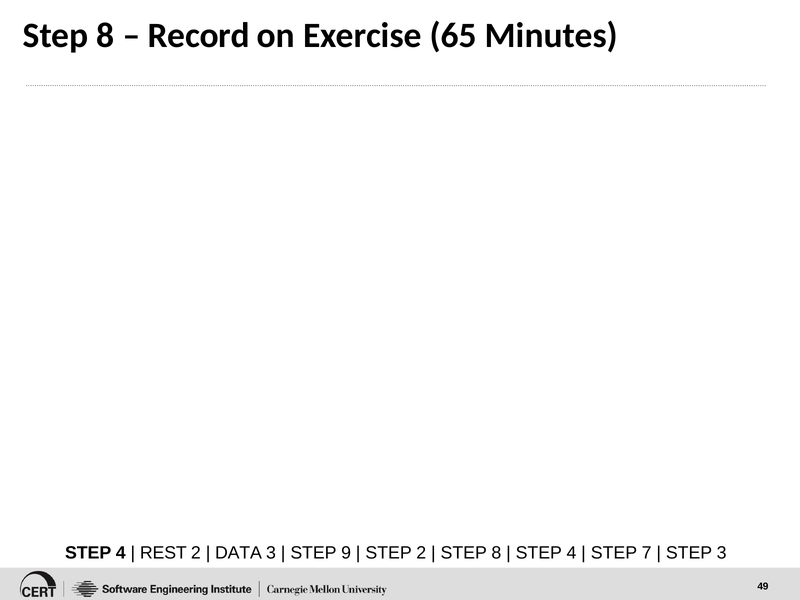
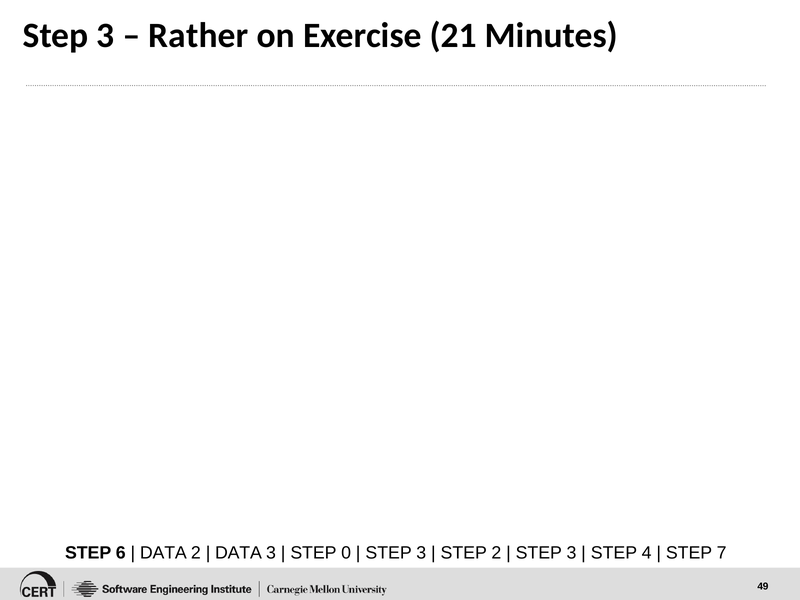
8 at (105, 36): 8 -> 3
Record: Record -> Rather
65: 65 -> 21
4 at (121, 553): 4 -> 6
REST at (163, 553): REST -> DATA
9: 9 -> 0
2 at (421, 553): 2 -> 3
8 at (496, 553): 8 -> 2
4 at (572, 553): 4 -> 3
7: 7 -> 4
STEP 3: 3 -> 7
